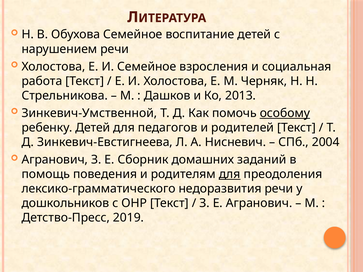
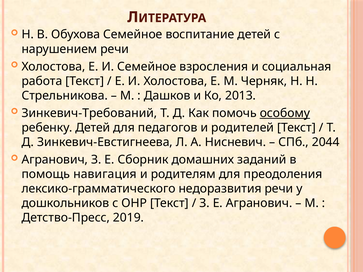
Зинкевич-Умственной: Зинкевич-Умственной -> Зинкевич-Требований
2004: 2004 -> 2044
поведения: поведения -> навигация
для at (230, 174) underline: present -> none
